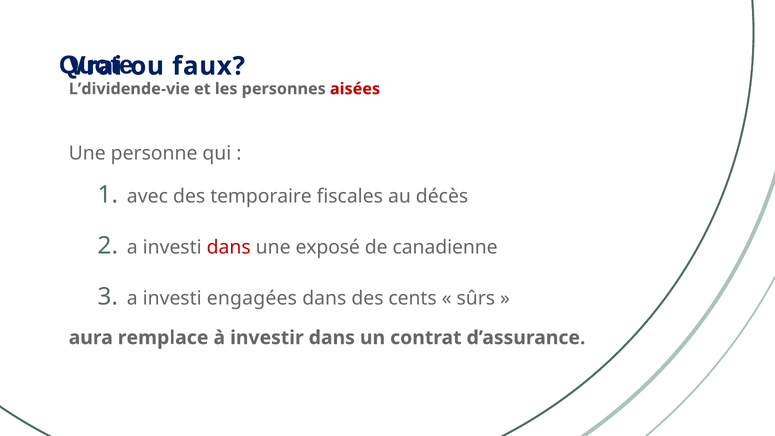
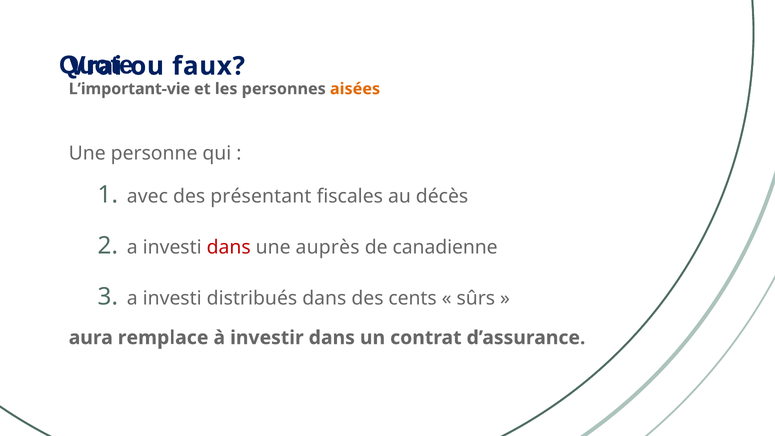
L’dividende-vie: L’dividende-vie -> L’important-vie
aisées colour: red -> orange
temporaire: temporaire -> présentant
exposé: exposé -> auprès
engagées: engagées -> distribués
